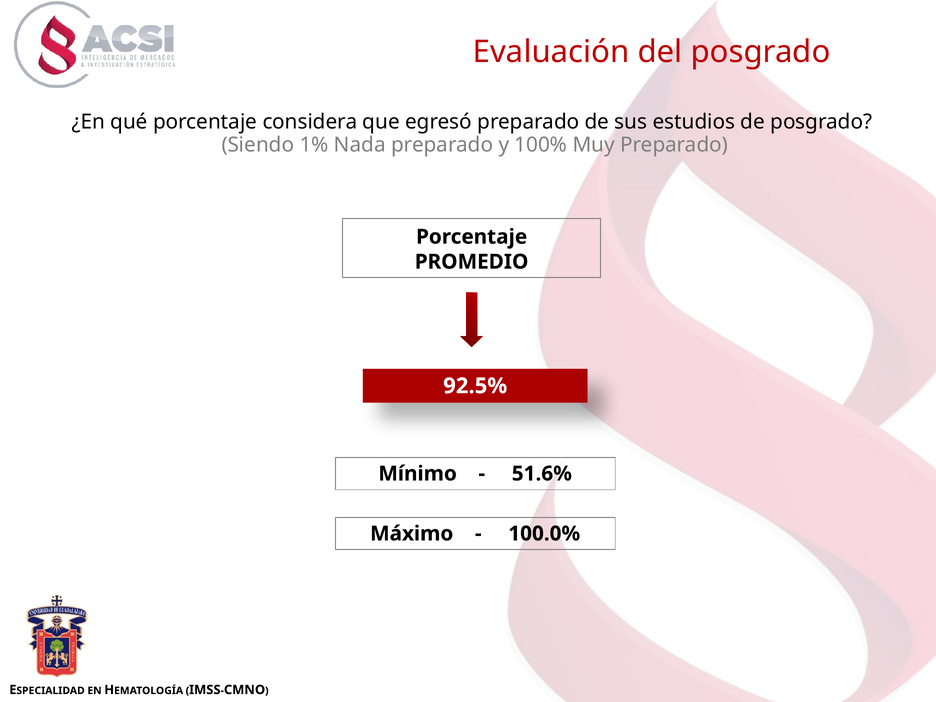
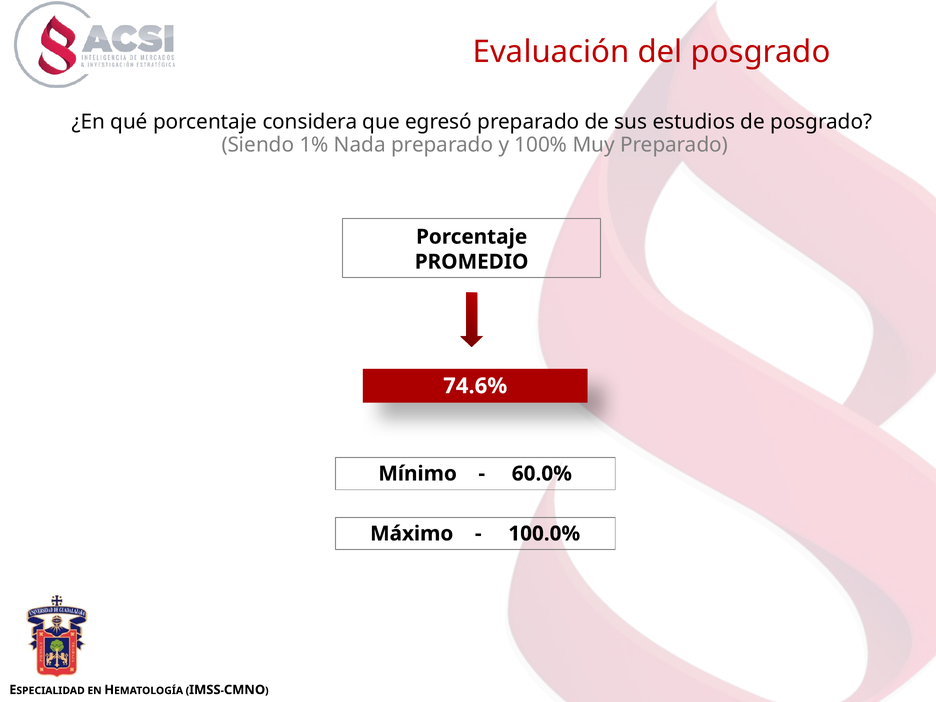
92.5%: 92.5% -> 74.6%
51.6%: 51.6% -> 60.0%
